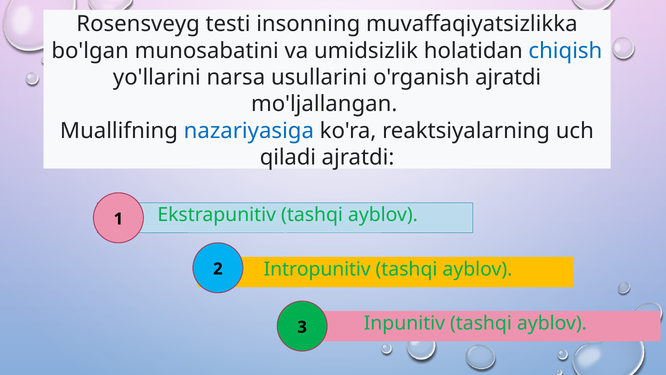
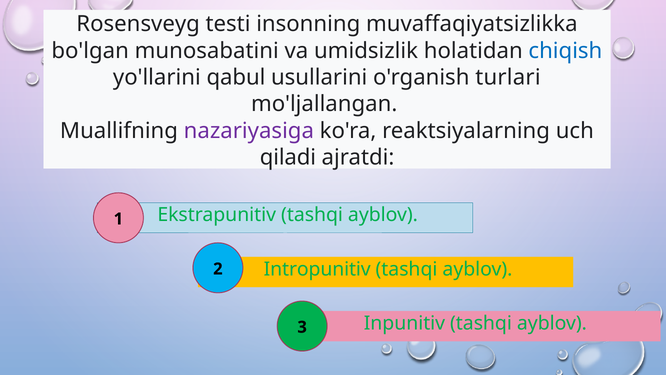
narsa: narsa -> qabul
o'rganish ajratdi: ajratdi -> turlari
nazariyasiga colour: blue -> purple
